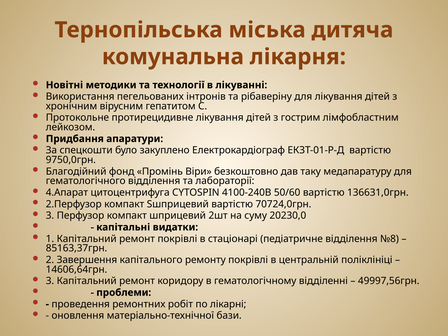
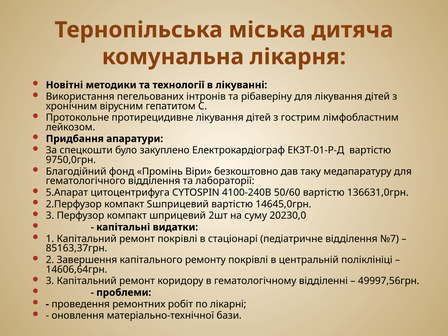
4.Апарат: 4.Апарат -> 5.Апарат
70724,0грн: 70724,0грн -> 14645,0грн
№8: №8 -> №7
